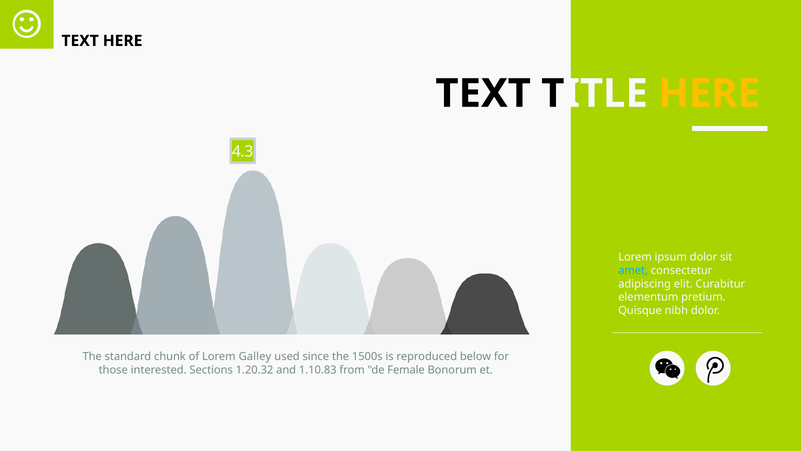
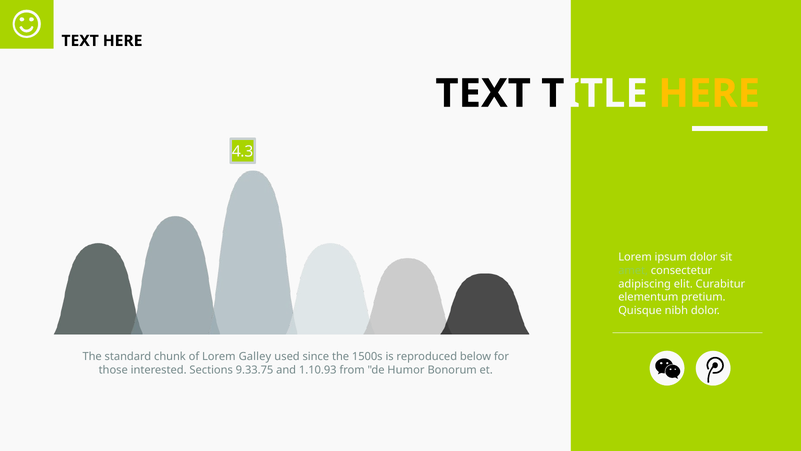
amet colour: light blue -> light green
1.20.32: 1.20.32 -> 9.33.75
1.10.83: 1.10.83 -> 1.10.93
Female: Female -> Humor
